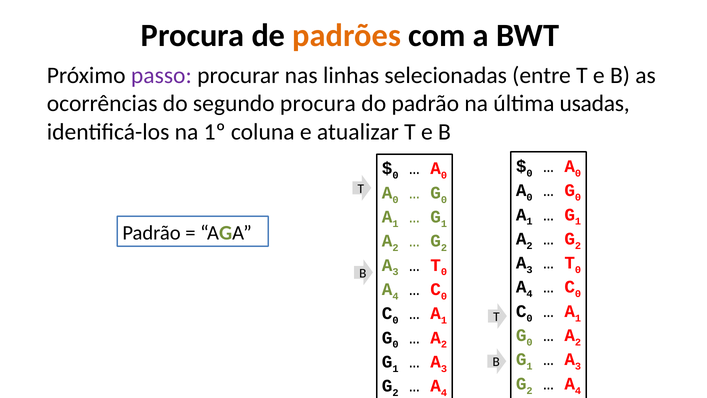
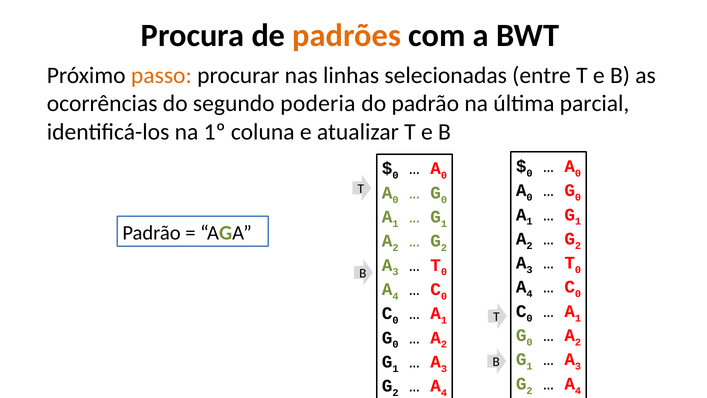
passo colour: purple -> orange
segundo procura: procura -> poderia
usadas: usadas -> parcial
